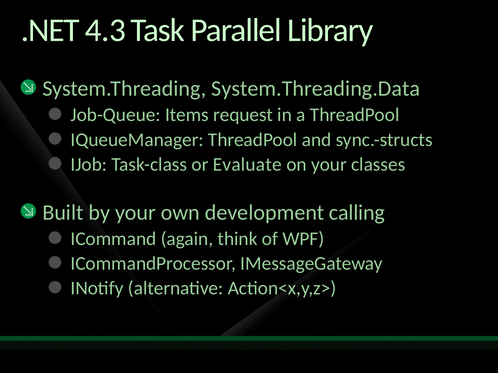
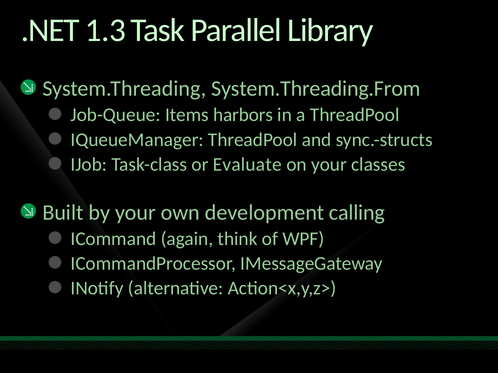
4.3: 4.3 -> 1.3
System.Threading.Data: System.Threading.Data -> System.Threading.From
request: request -> harbors
